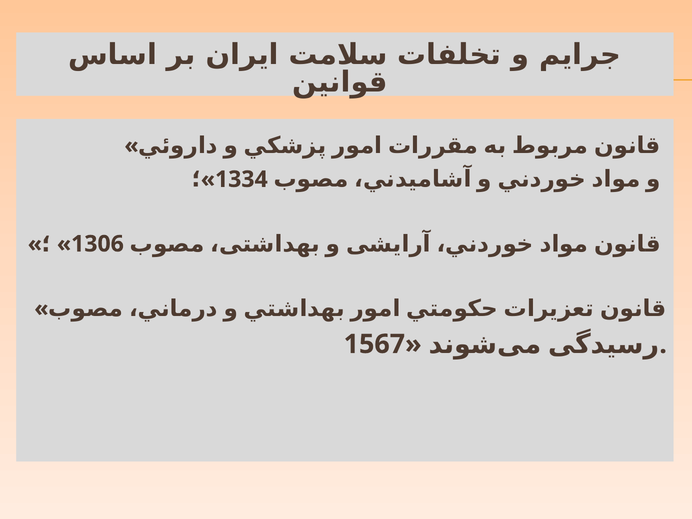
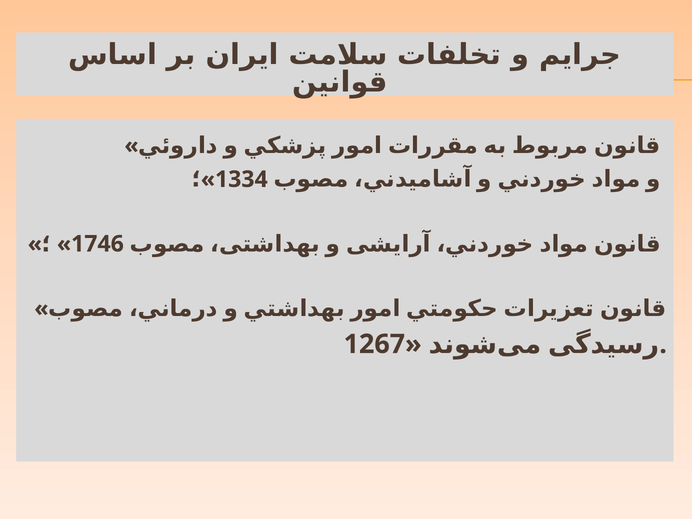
1306: 1306 -> 1746
1567: 1567 -> 1267
